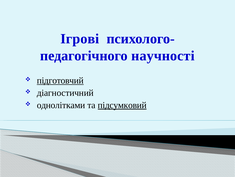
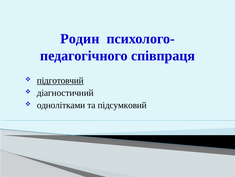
Ігрові: Ігрові -> Родин
научності: научності -> співпраця
підсумковий underline: present -> none
